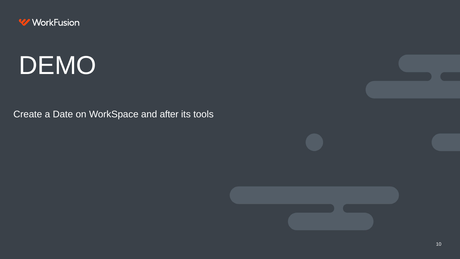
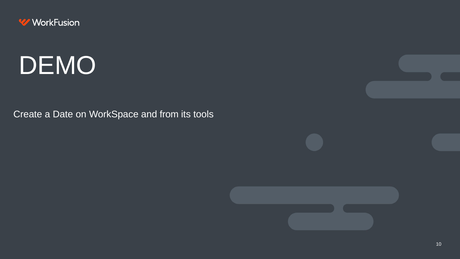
after: after -> from
